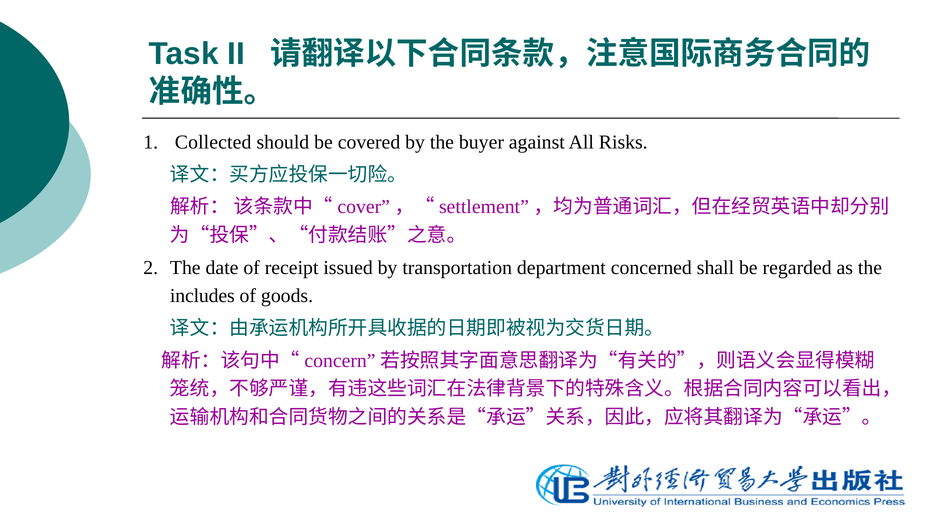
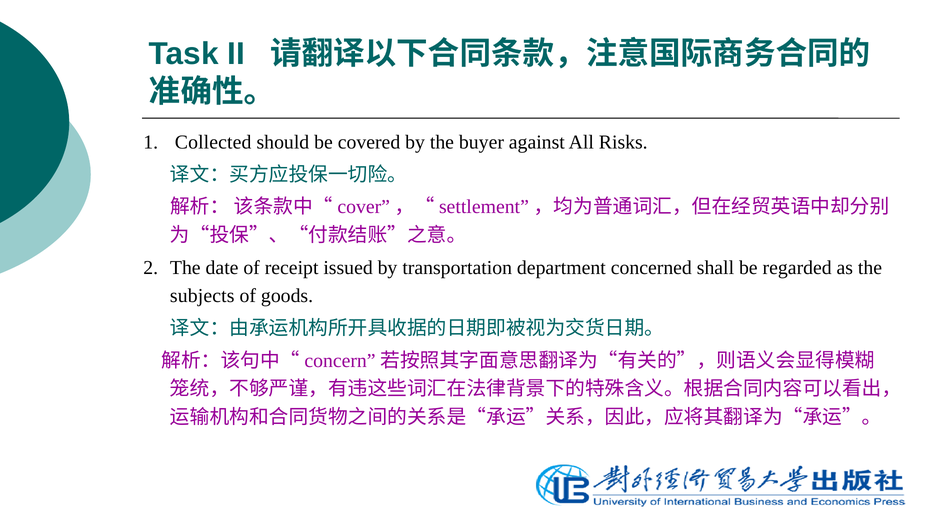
includes: includes -> subjects
